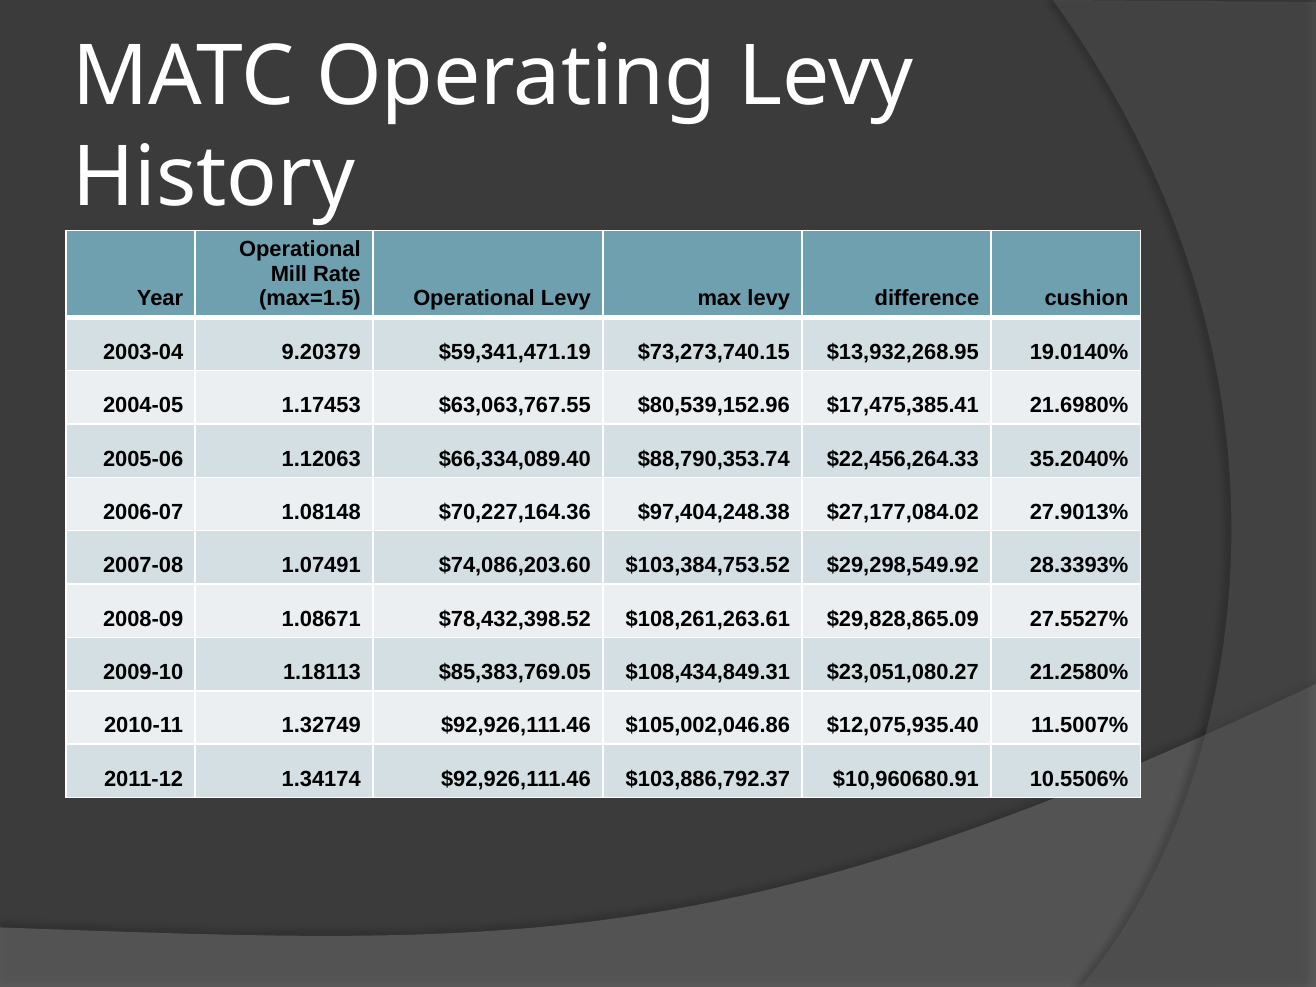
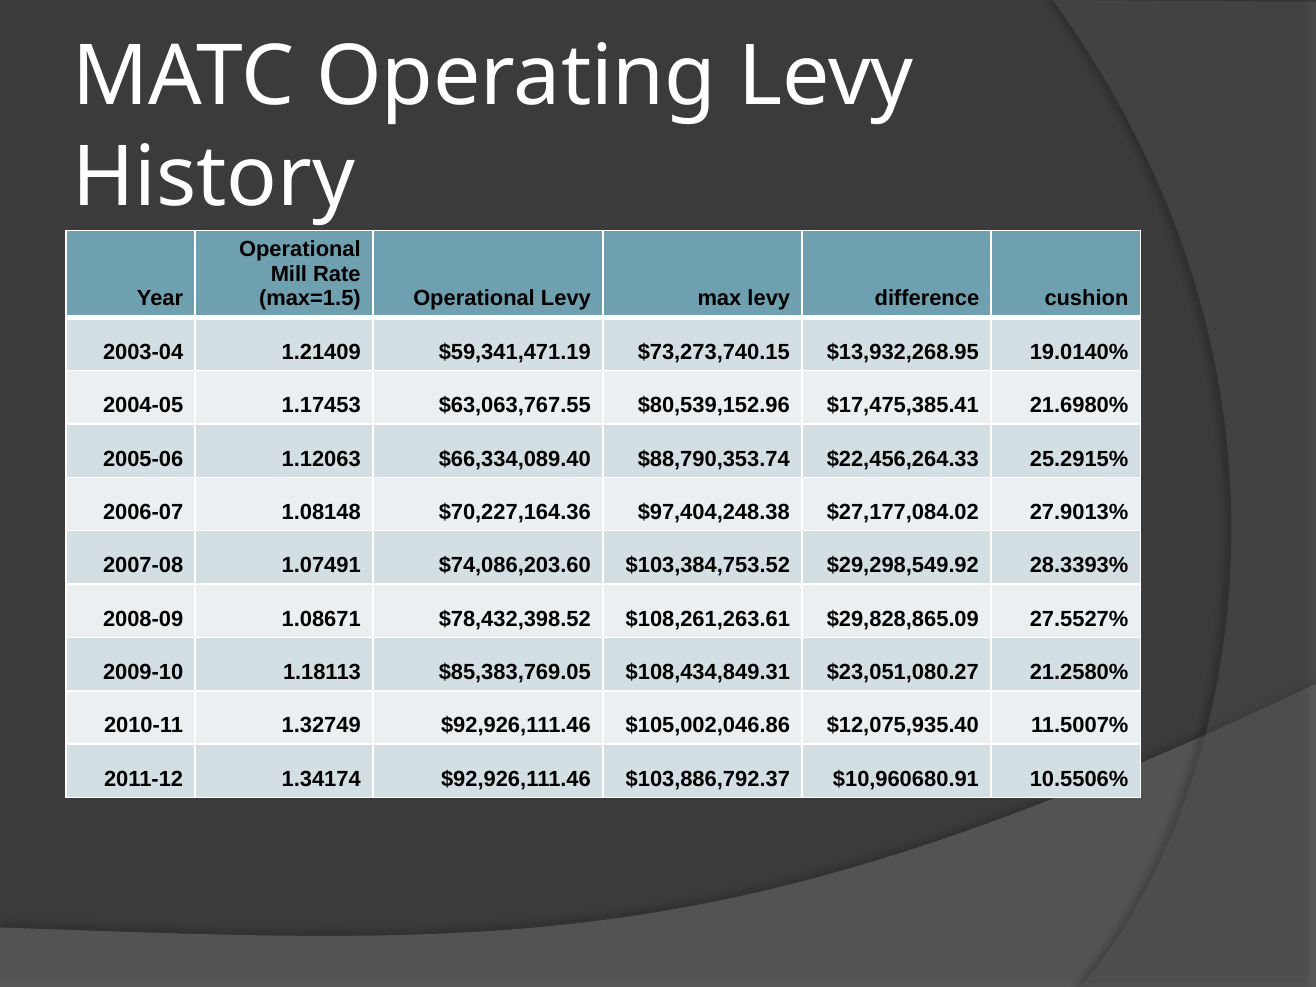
9.20379: 9.20379 -> 1.21409
35.2040%: 35.2040% -> 25.2915%
